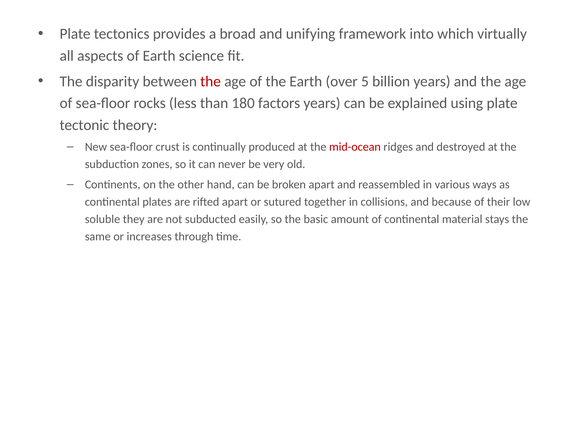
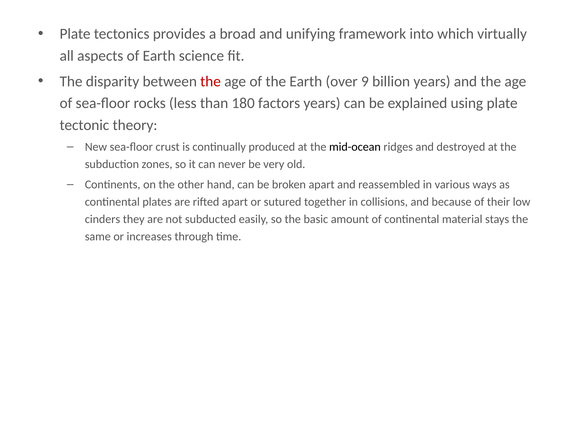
5: 5 -> 9
mid-ocean colour: red -> black
soluble: soluble -> cinders
